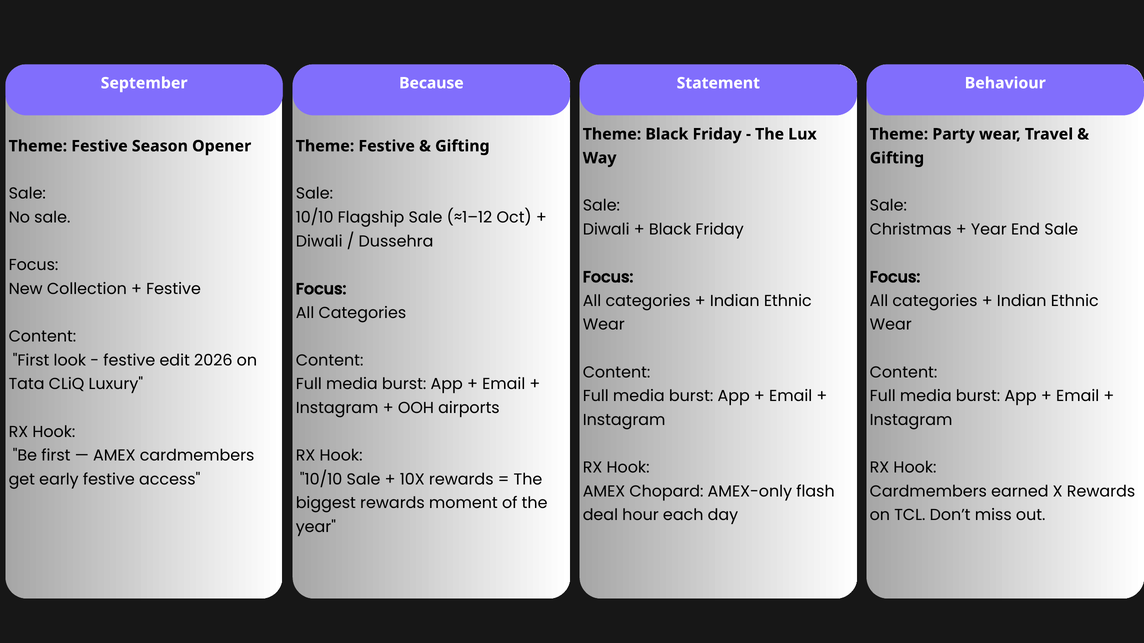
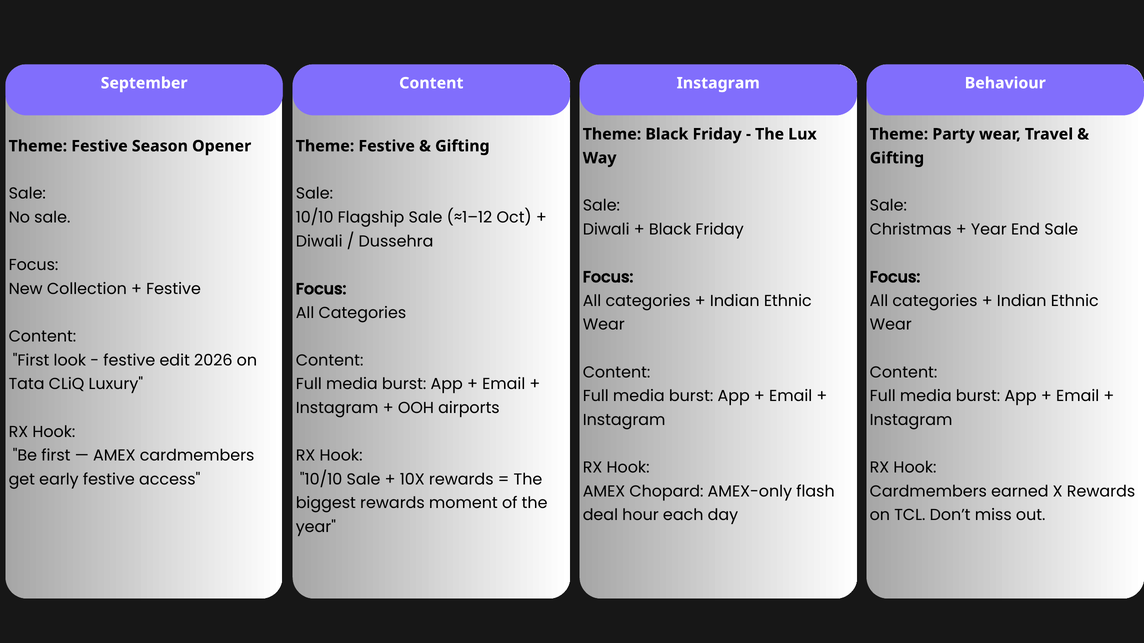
Because at (431, 83): Because -> Content
Statement at (718, 83): Statement -> Instagram
